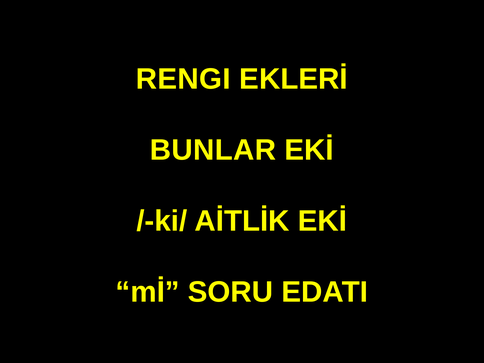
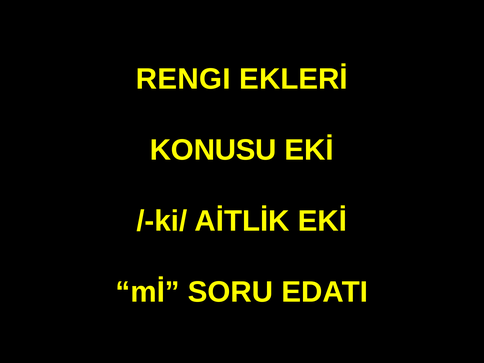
BUNLAR: BUNLAR -> KONUSU
